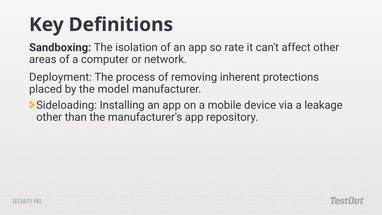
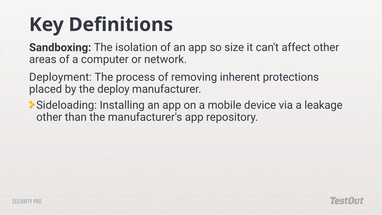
rate: rate -> size
model: model -> deploy
